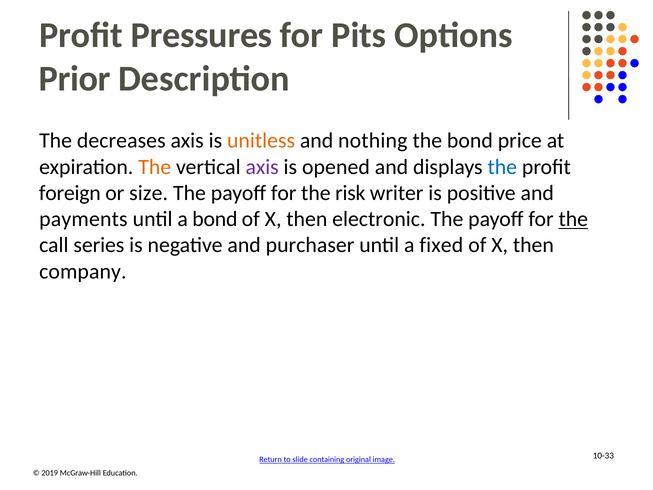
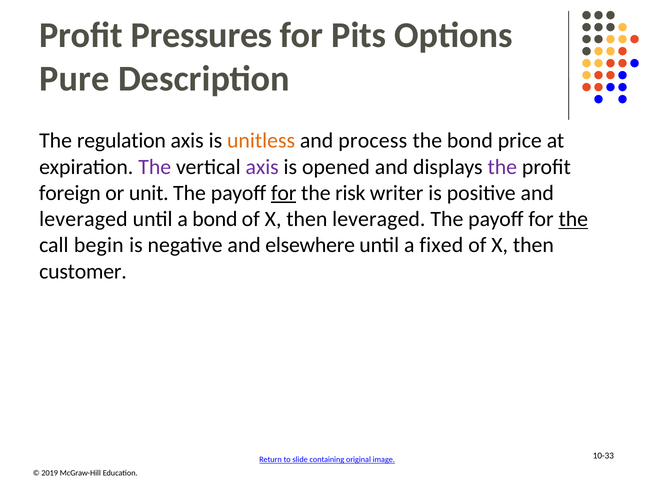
Prior: Prior -> Pure
decreases: decreases -> regulation
nothing: nothing -> process
The at (155, 167) colour: orange -> purple
the at (502, 167) colour: blue -> purple
size: size -> unit
for at (284, 193) underline: none -> present
payments at (83, 219): payments -> leveraged
then electronic: electronic -> leveraged
series: series -> begin
purchaser: purchaser -> elsewhere
company: company -> customer
